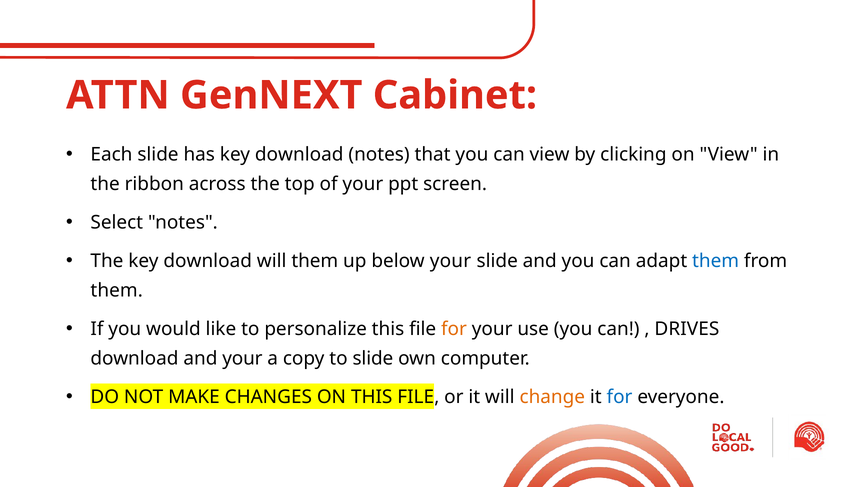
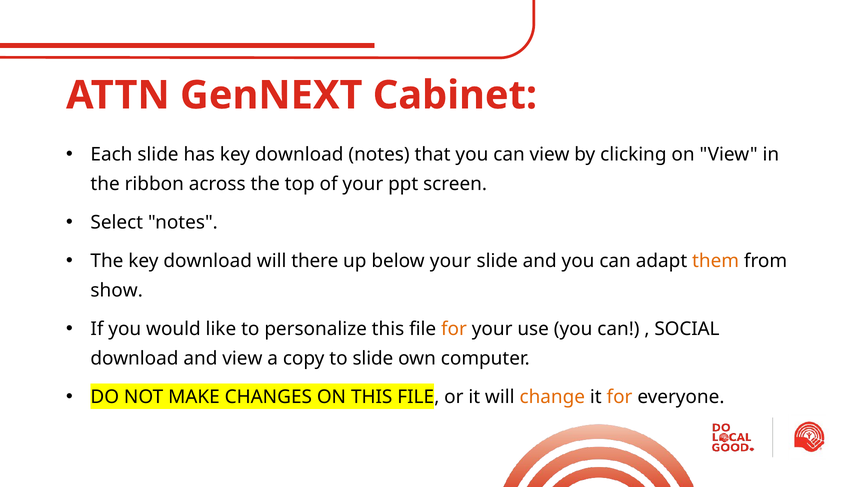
will them: them -> there
them at (716, 261) colour: blue -> orange
them at (117, 291): them -> show
DRIVES: DRIVES -> SOCIAL
and your: your -> view
for at (620, 398) colour: blue -> orange
